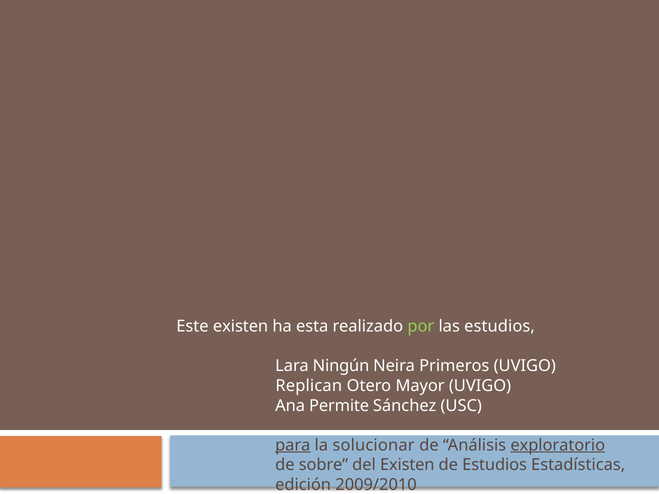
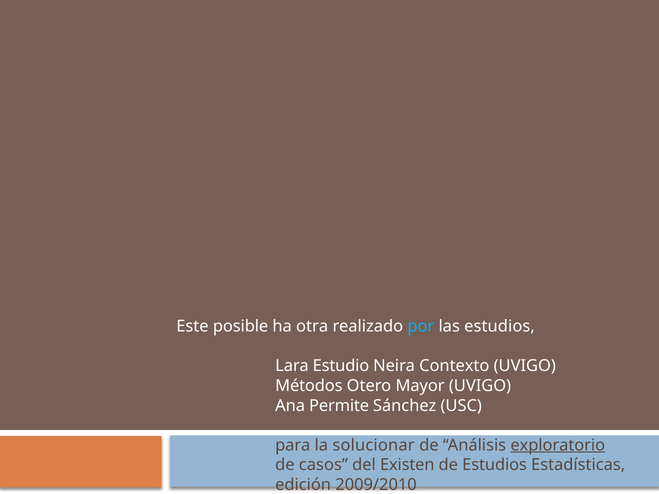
Este existen: existen -> posible
esta: esta -> otra
por colour: light green -> light blue
Ningún: Ningún -> Estudio
Primeros: Primeros -> Contexto
Replican: Replican -> Métodos
para underline: present -> none
sobre: sobre -> casos
